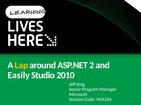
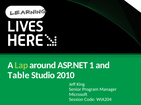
Lap colour: yellow -> light green
2: 2 -> 1
Easily: Easily -> Table
